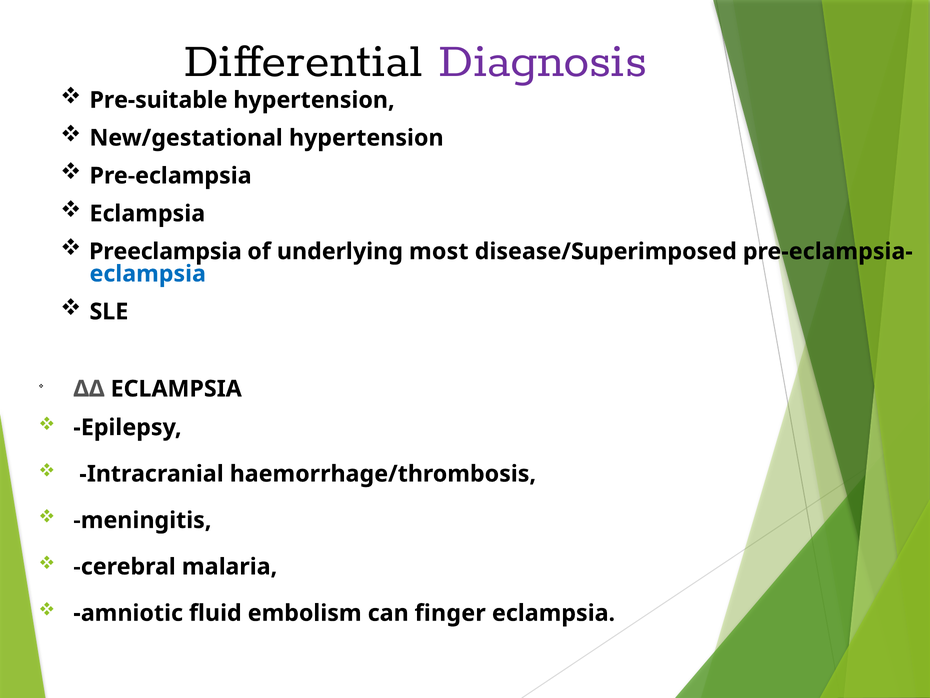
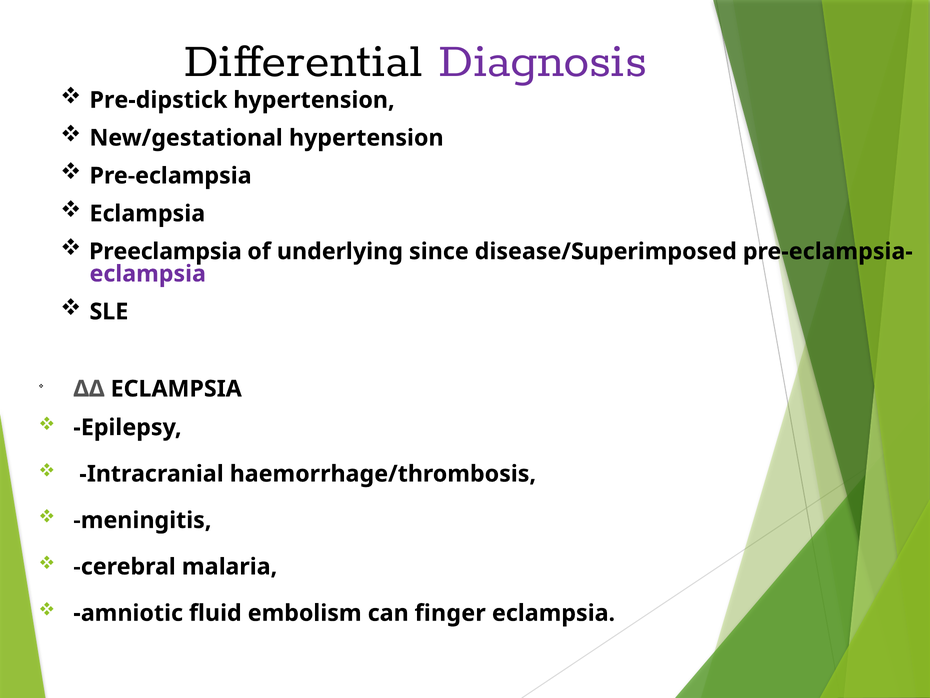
Pre-suitable: Pre-suitable -> Pre-dipstick
most: most -> since
eclampsia at (148, 274) colour: blue -> purple
